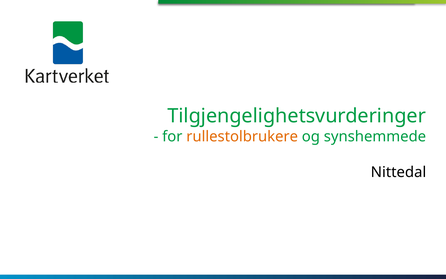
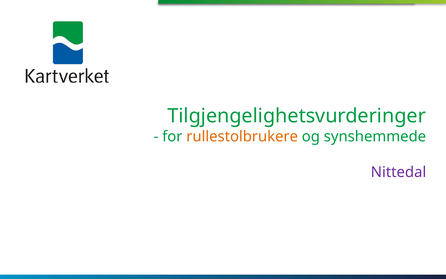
Nittedal colour: black -> purple
